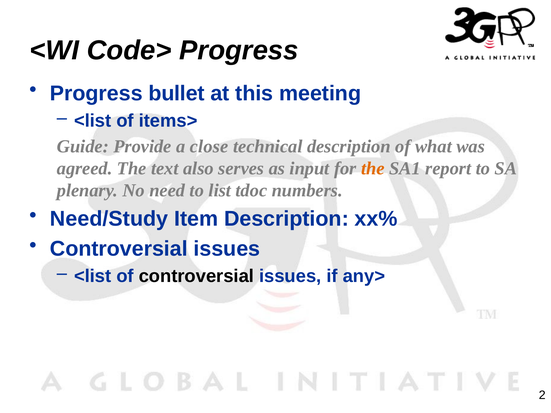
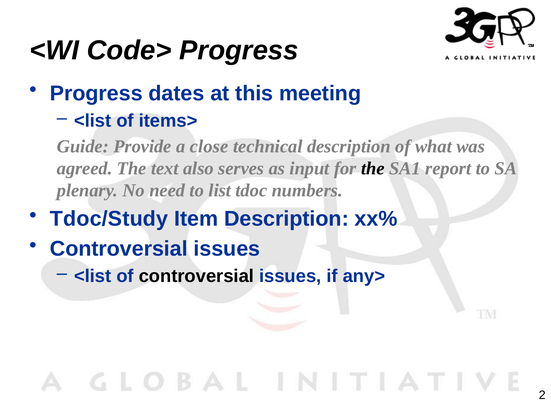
bullet: bullet -> dates
the at (373, 169) colour: orange -> black
Need/Study: Need/Study -> Tdoc/Study
